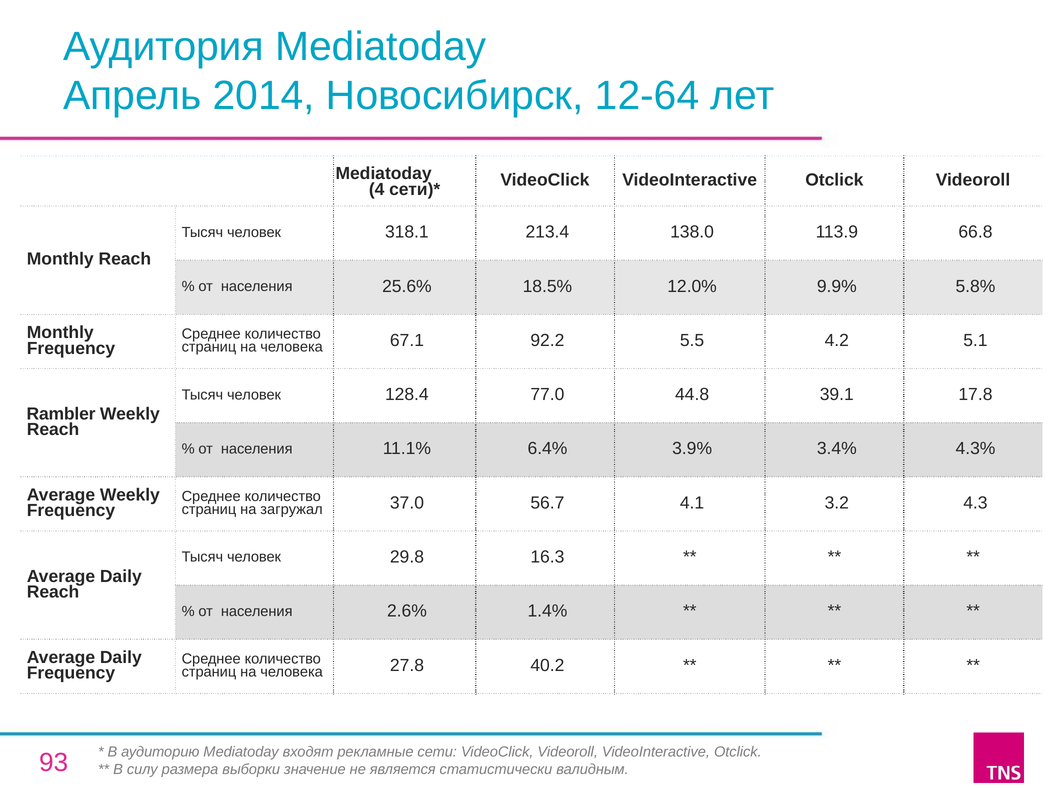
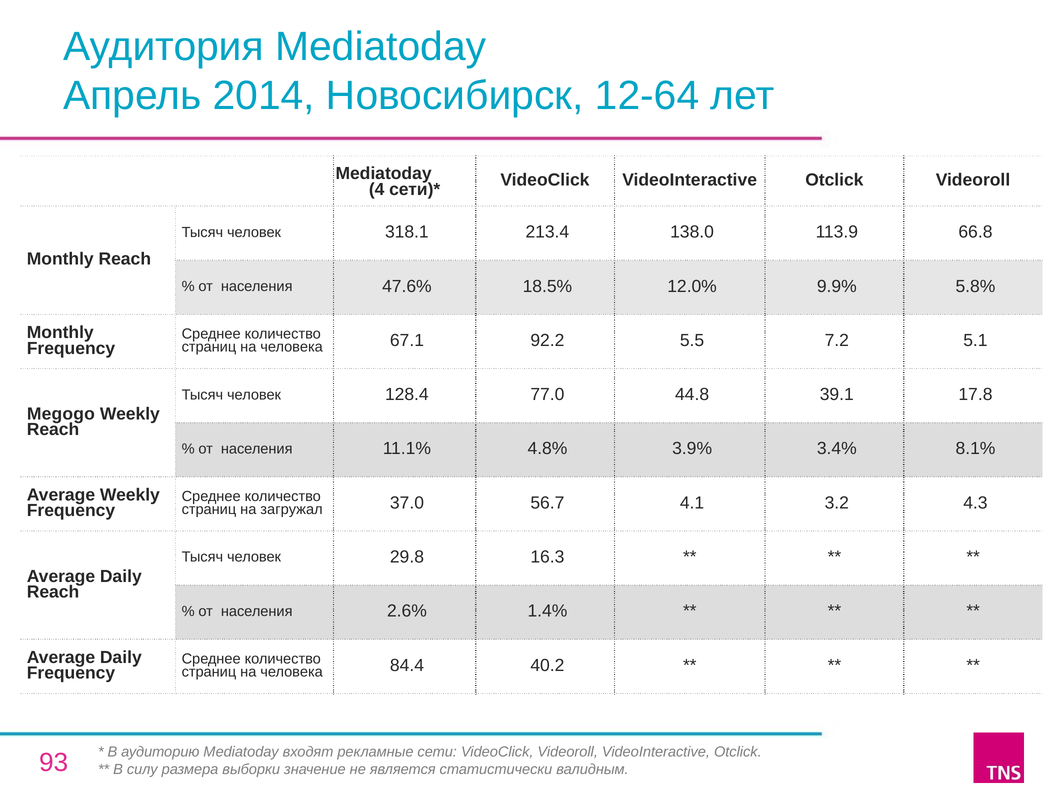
25.6%: 25.6% -> 47.6%
4.2: 4.2 -> 7.2
Rambler: Rambler -> Megogo
6.4%: 6.4% -> 4.8%
4.3%: 4.3% -> 8.1%
27.8: 27.8 -> 84.4
